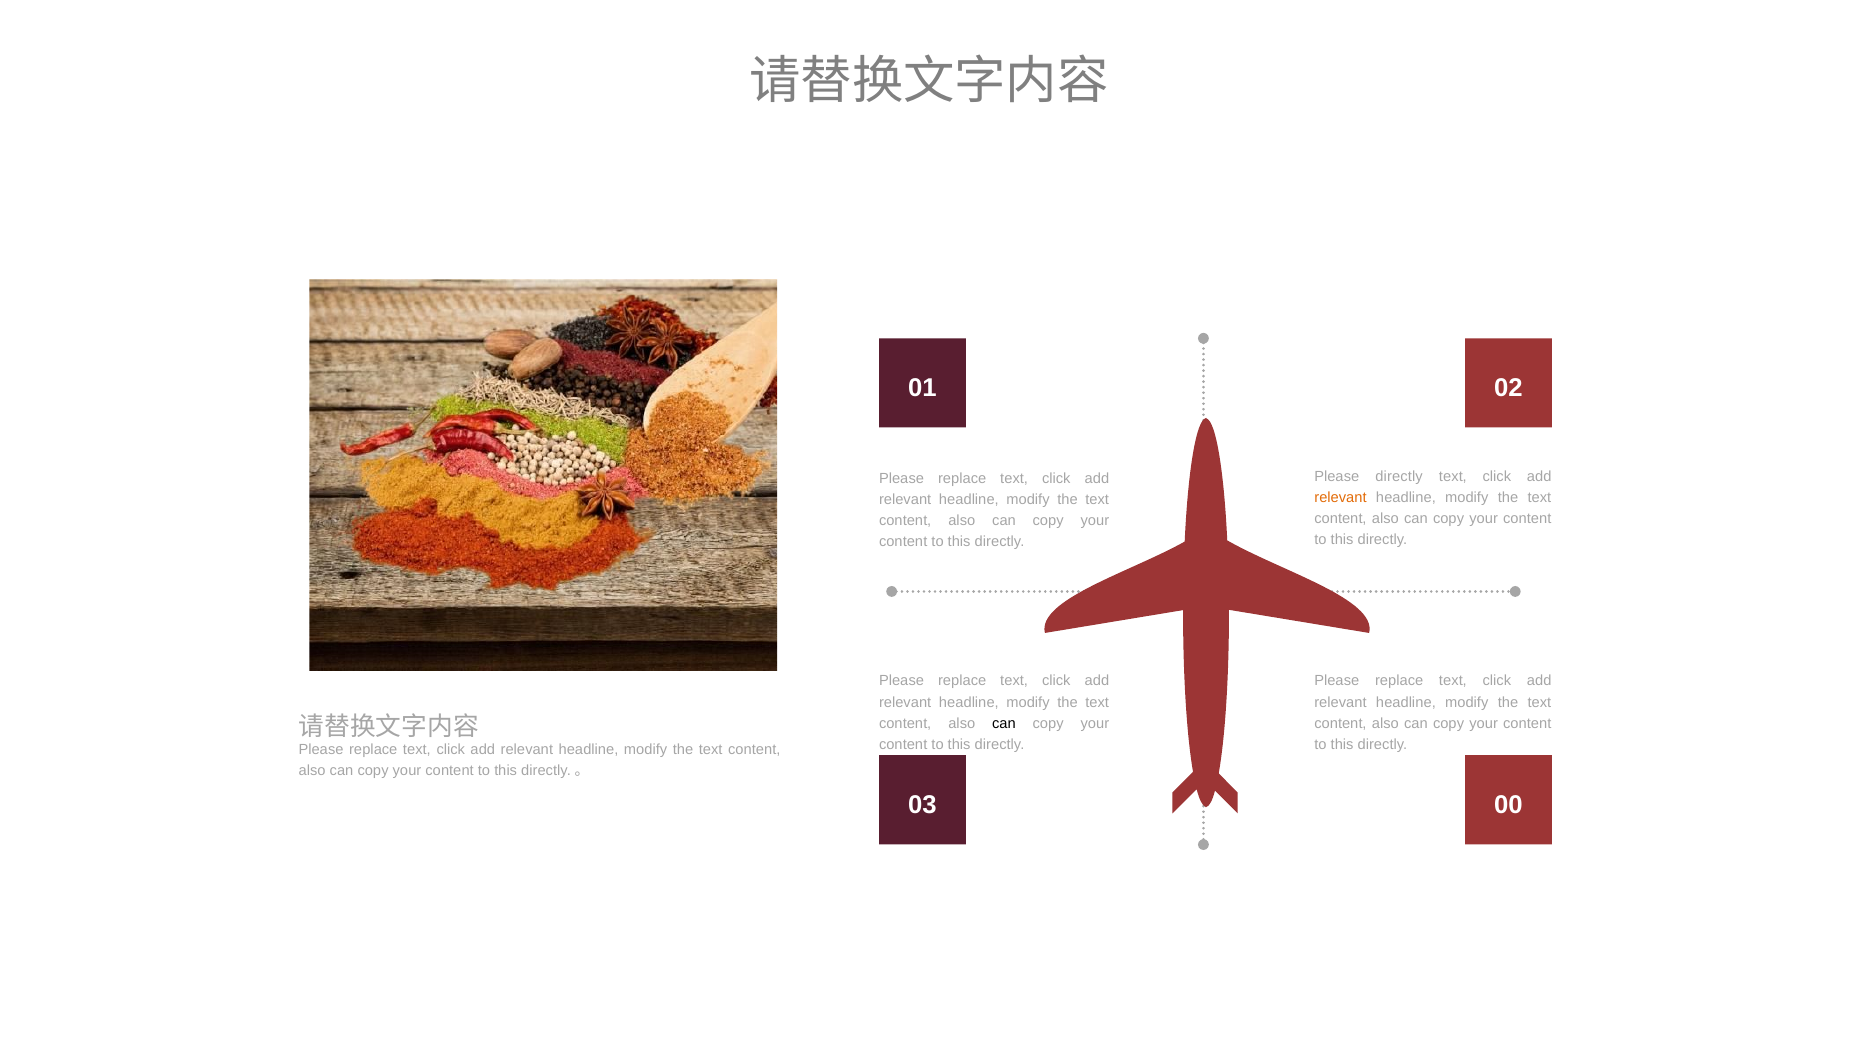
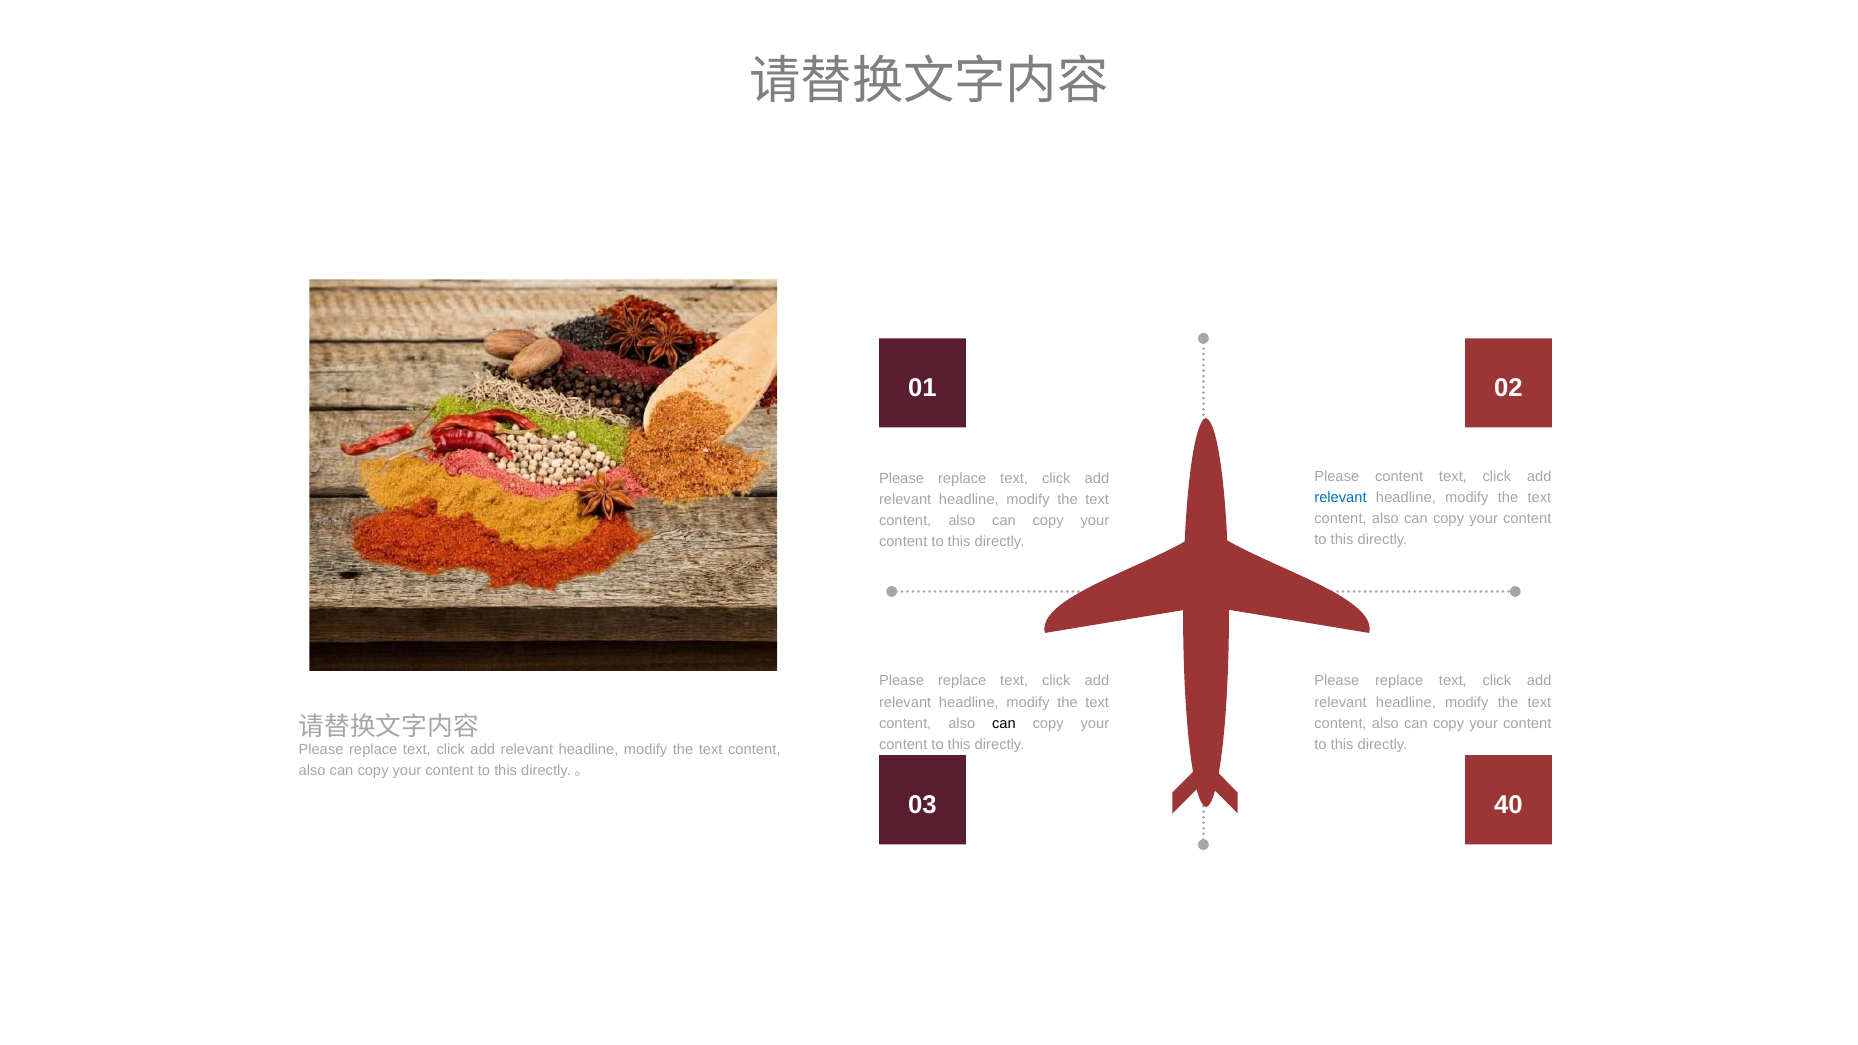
Please directly: directly -> content
relevant at (1340, 498) colour: orange -> blue
00: 00 -> 40
